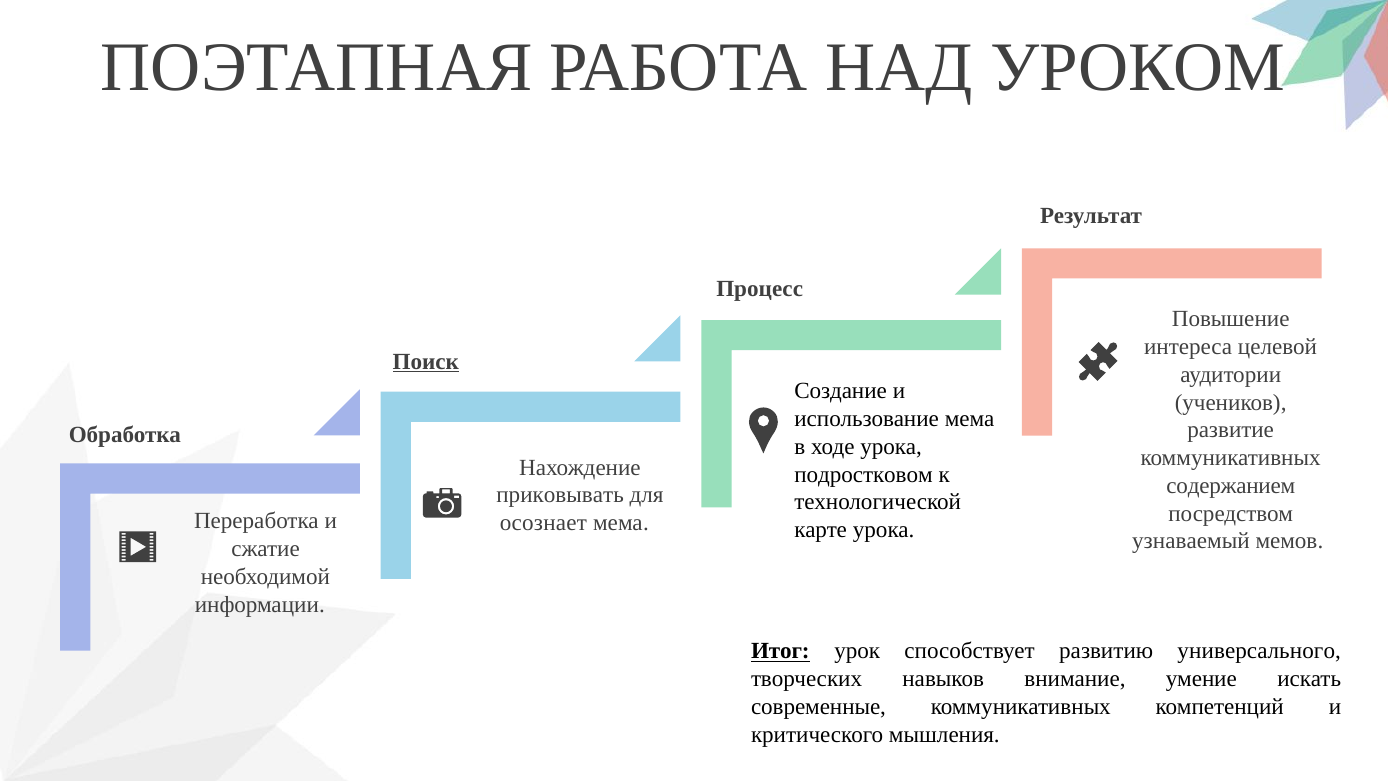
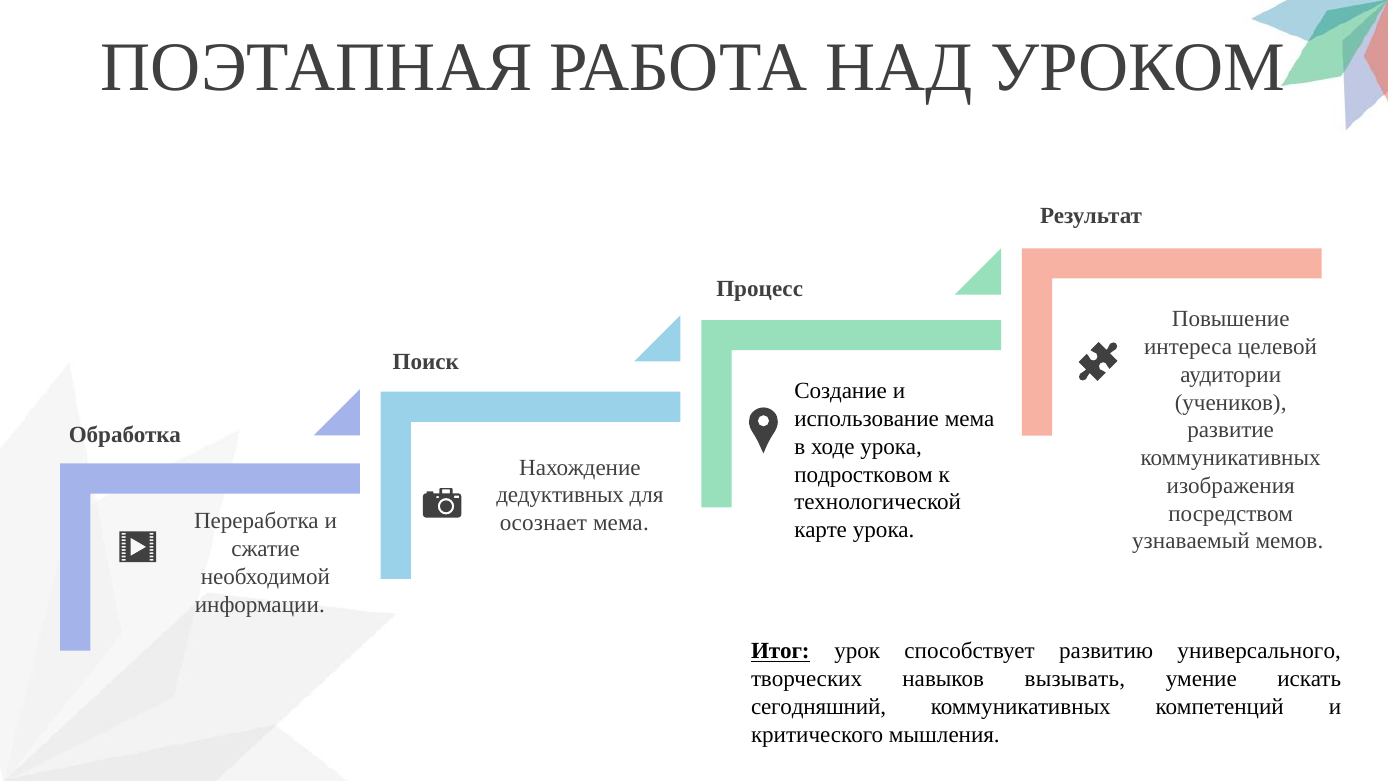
Поиск underline: present -> none
содержанием: содержанием -> изображения
приковывать: приковывать -> дедуктивных
внимание: внимание -> вызывать
современные: современные -> сегодняшний
